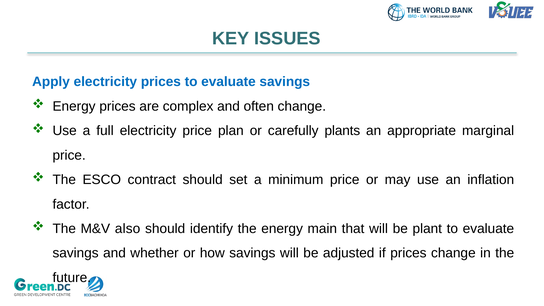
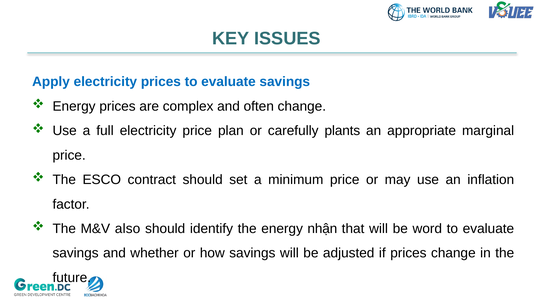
main: main -> nhận
plant: plant -> word
